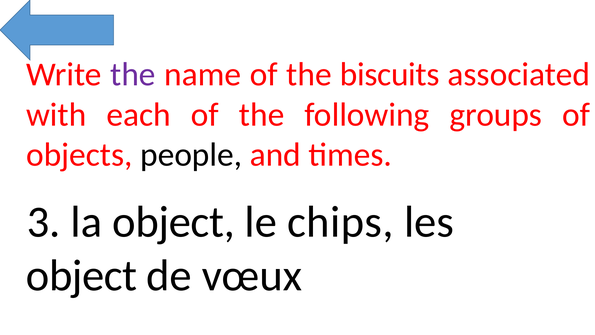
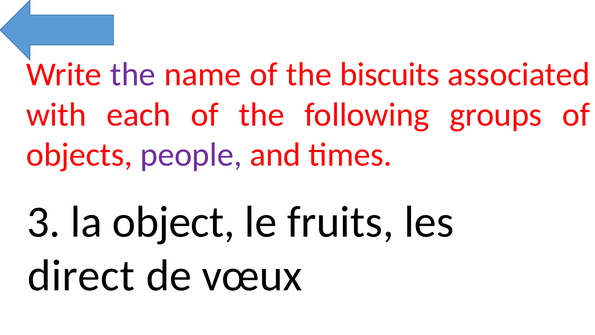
people colour: black -> purple
chips: chips -> fruits
object at (82, 276): object -> direct
